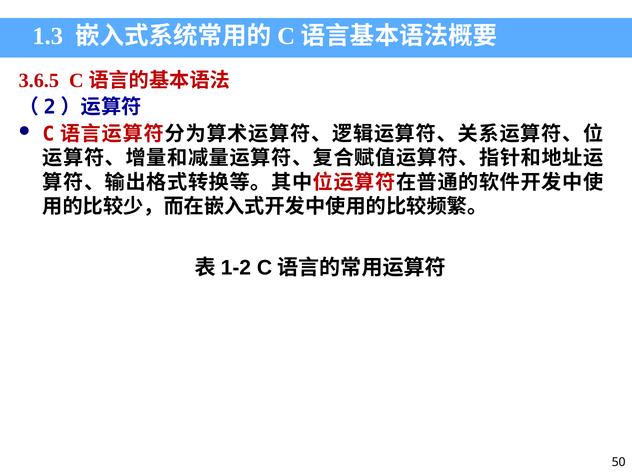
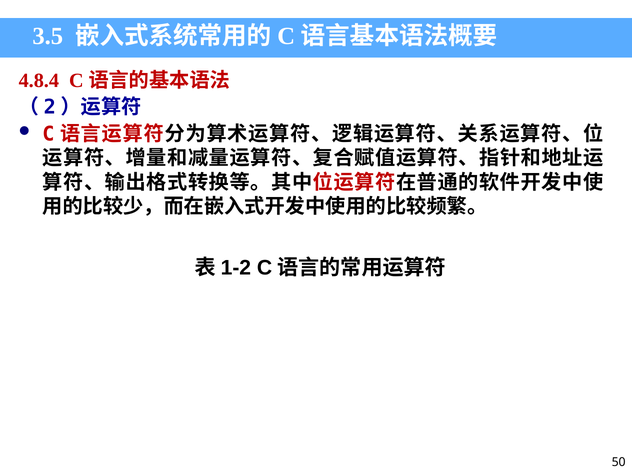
1.3: 1.3 -> 3.5
3.6.5: 3.6.5 -> 4.8.4
